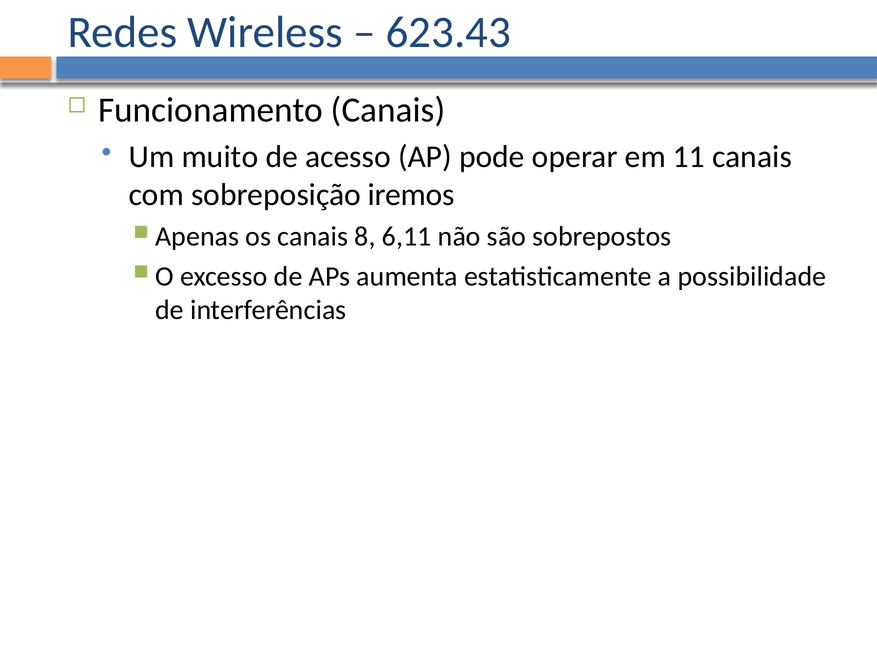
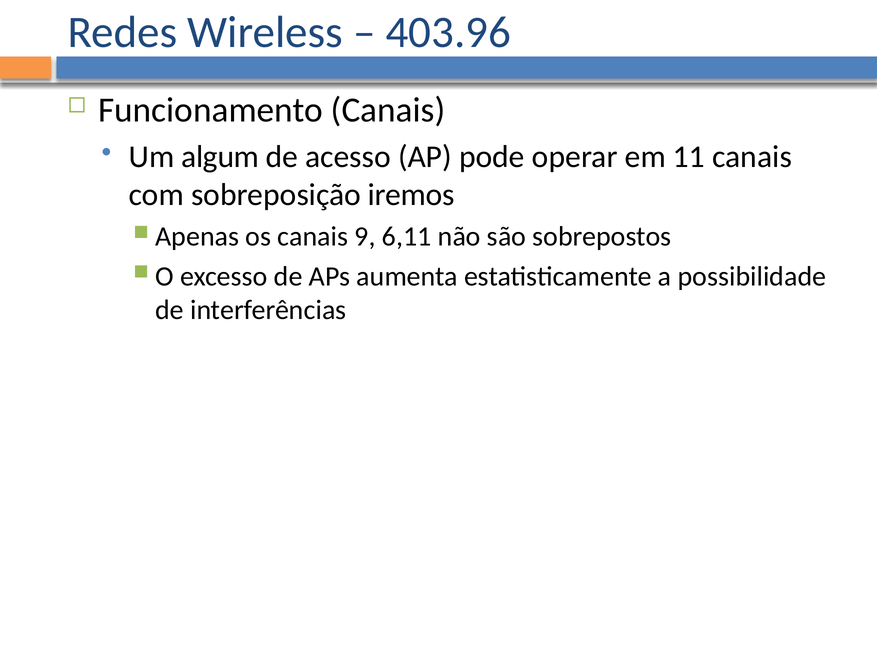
623.43: 623.43 -> 403.96
muito: muito -> algum
8: 8 -> 9
